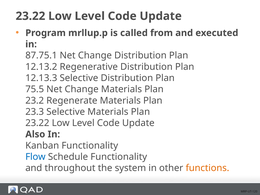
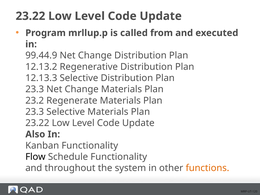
87.75.1: 87.75.1 -> 99.44.9
75.5 at (35, 89): 75.5 -> 23.3
Flow colour: blue -> black
